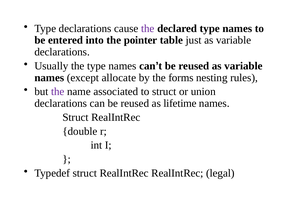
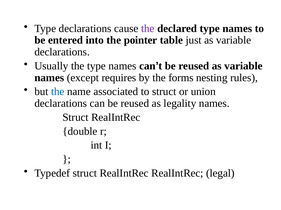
allocate: allocate -> requires
the at (58, 92) colour: purple -> blue
lifetime: lifetime -> legality
